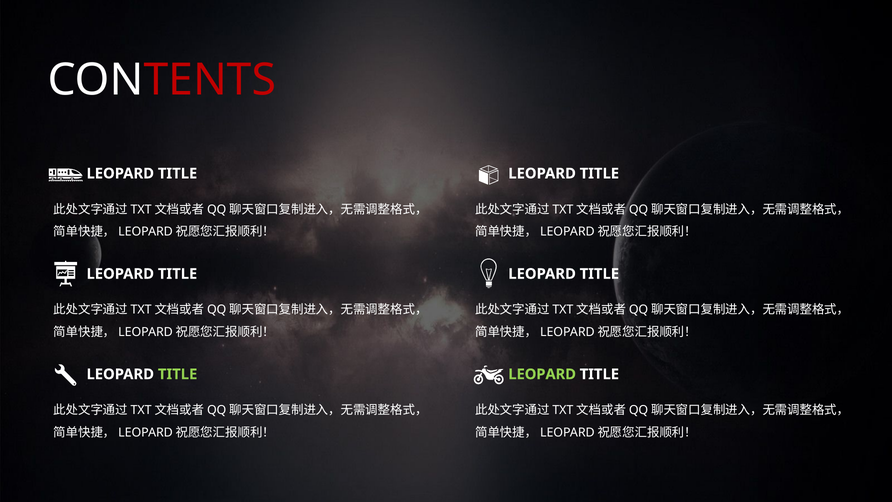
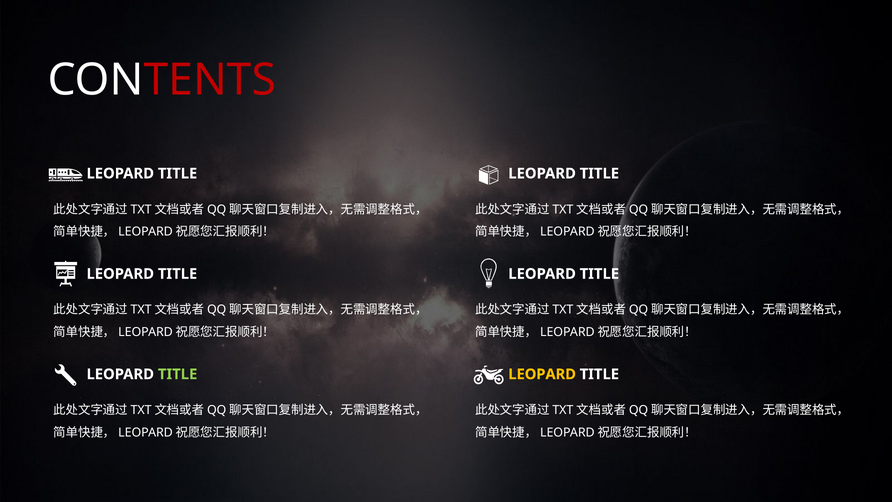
LEOPARD at (542, 374) colour: light green -> yellow
